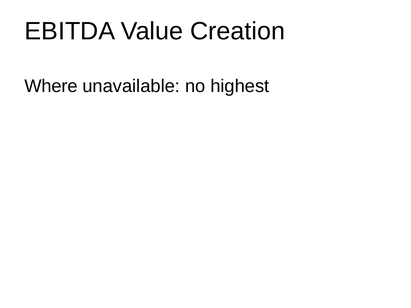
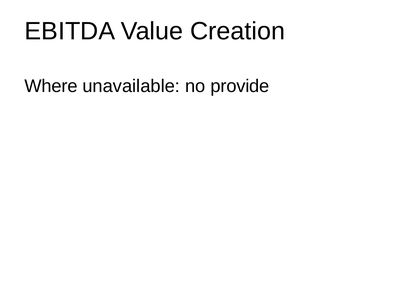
highest: highest -> provide
